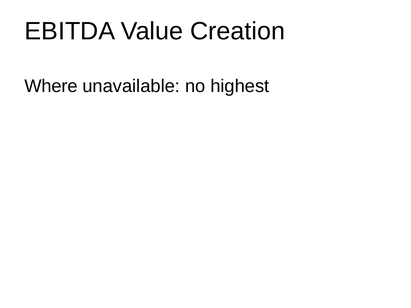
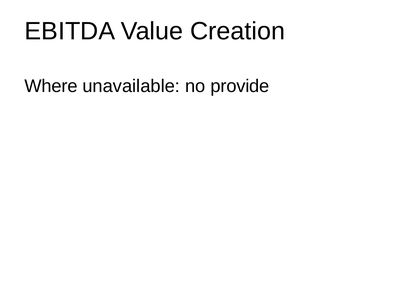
highest: highest -> provide
